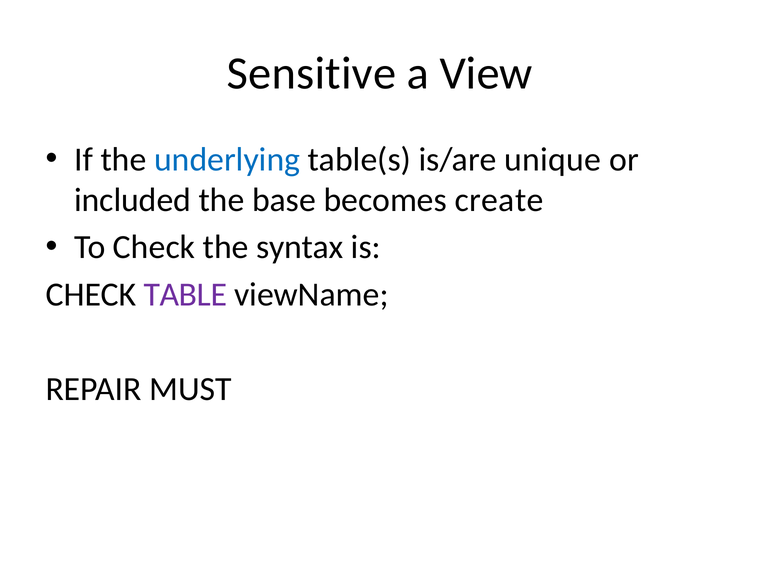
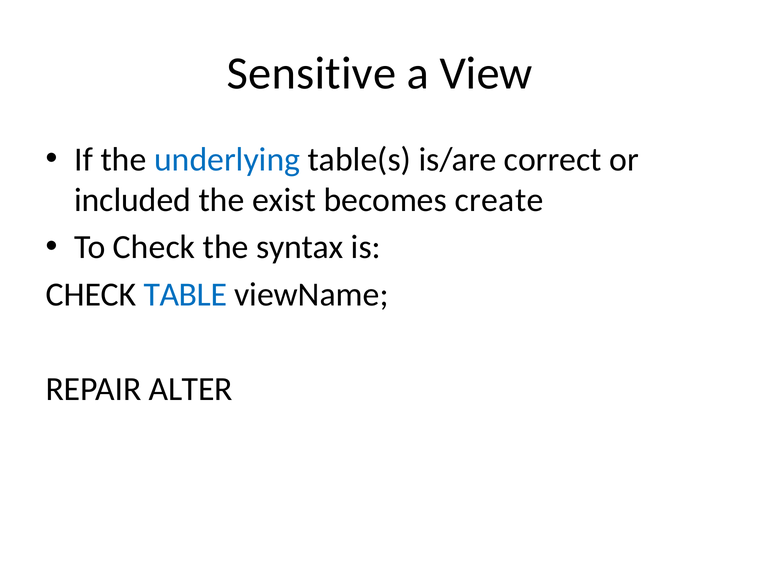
unique: unique -> correct
base: base -> exist
TABLE colour: purple -> blue
MUST: MUST -> ALTER
